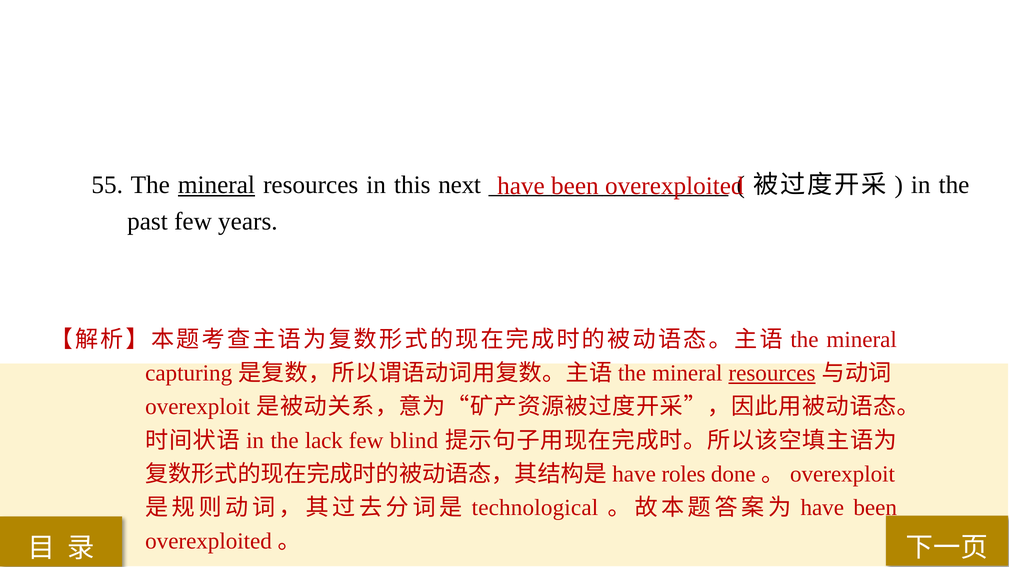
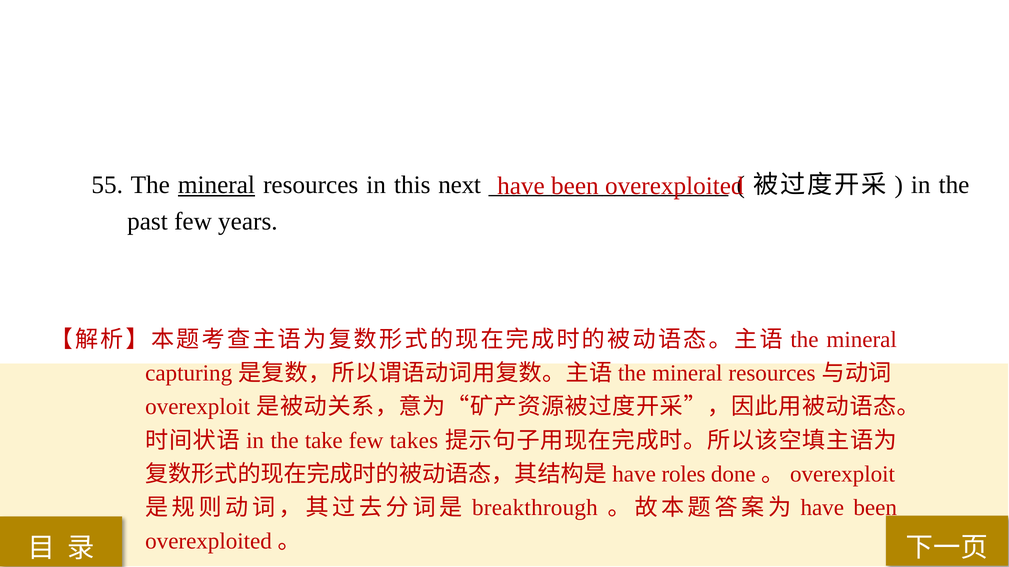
resources at (772, 374) underline: present -> none
lack: lack -> take
blind: blind -> takes
technological: technological -> breakthrough
